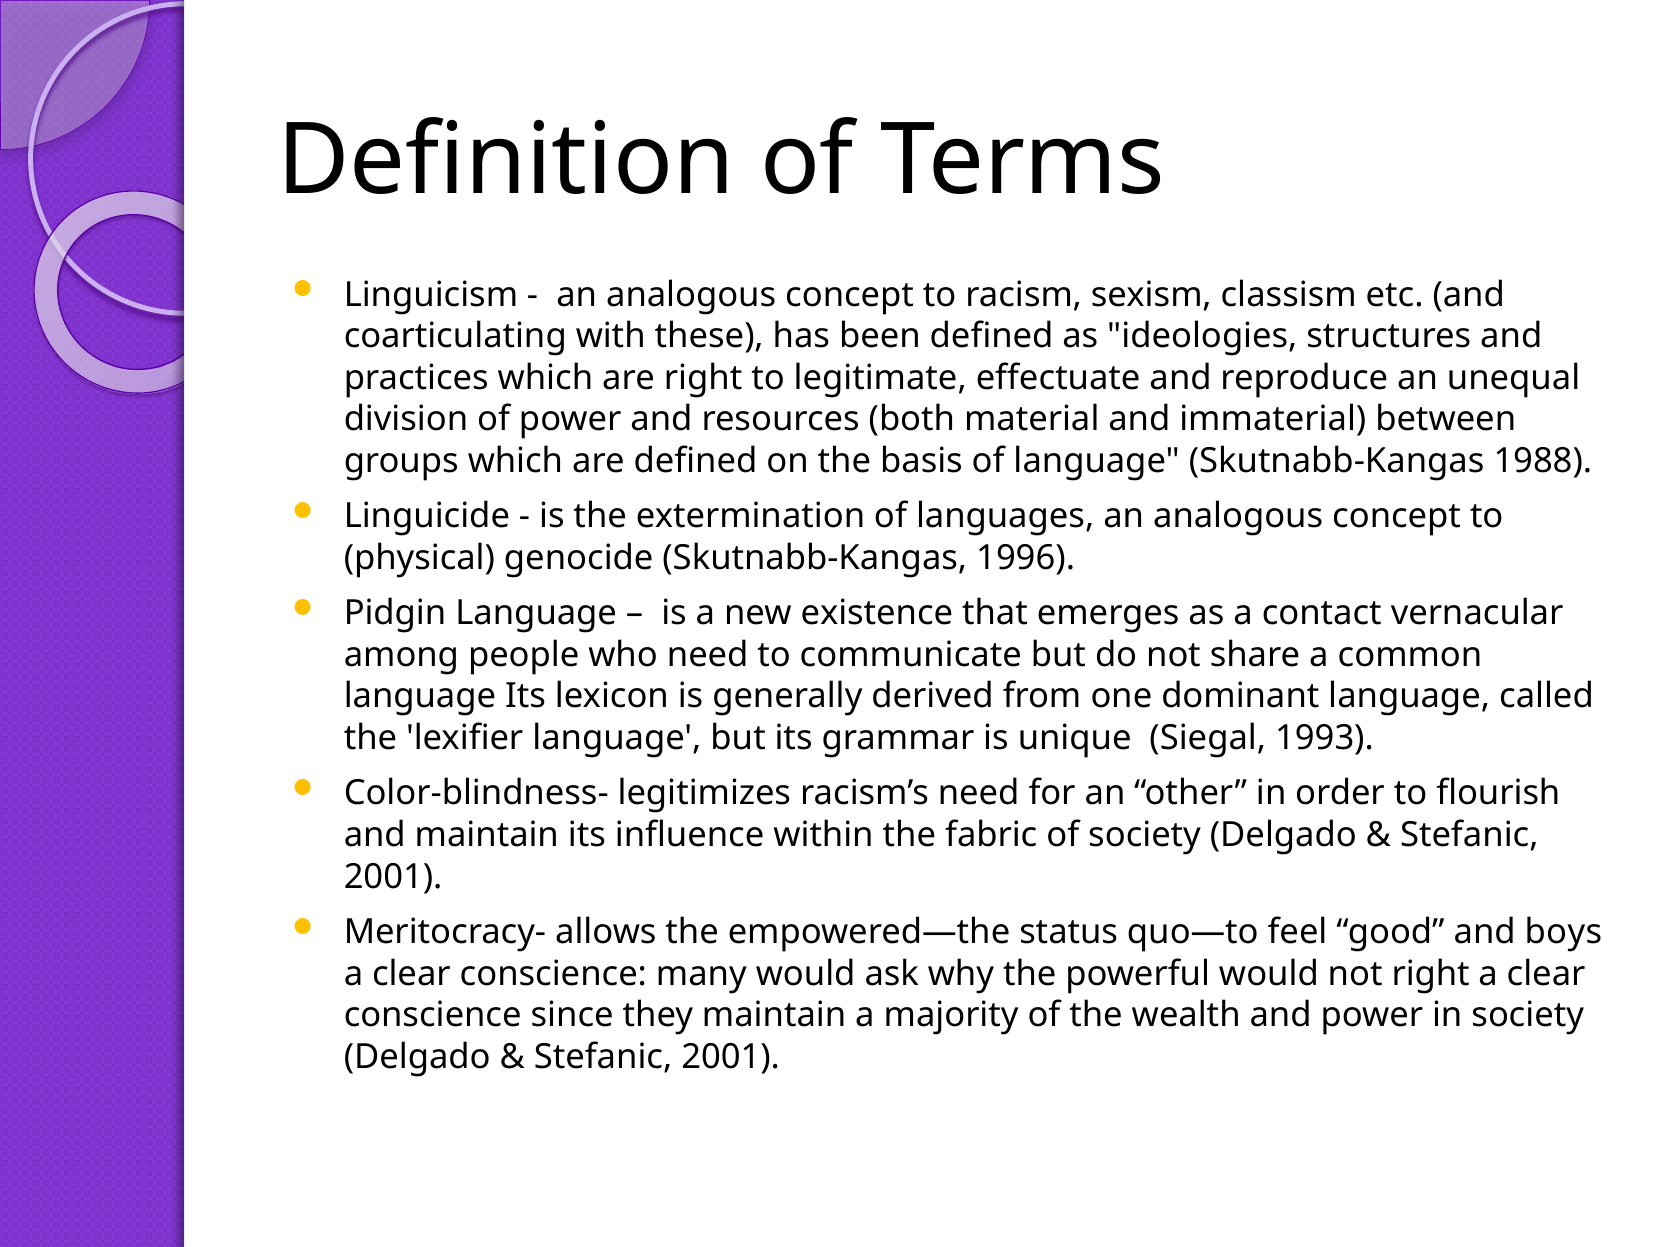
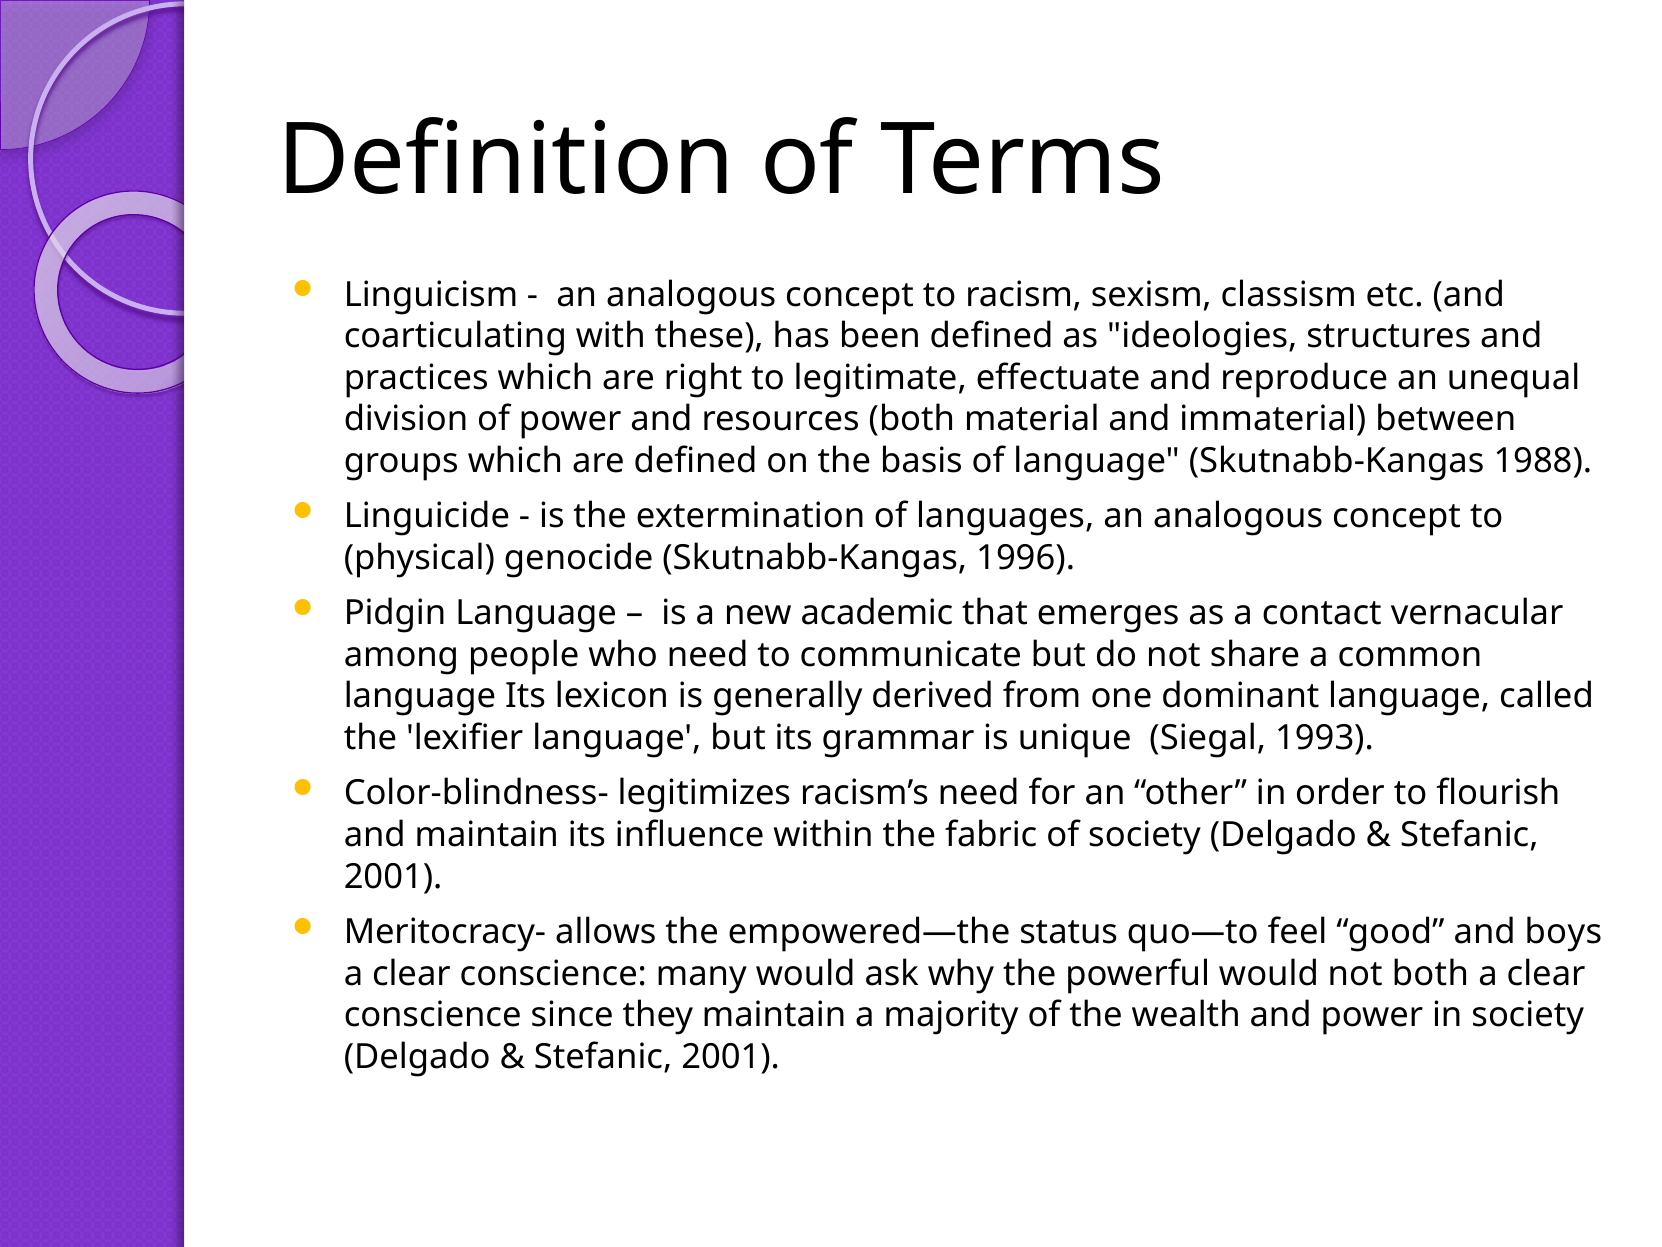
existence: existence -> academic
not right: right -> both
